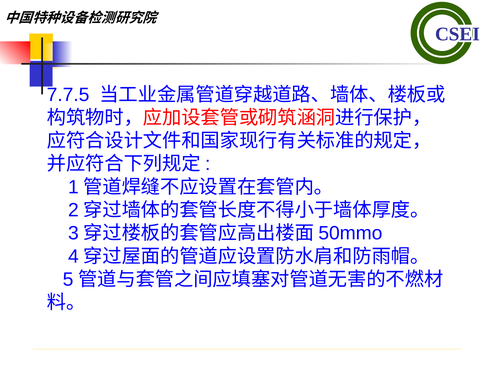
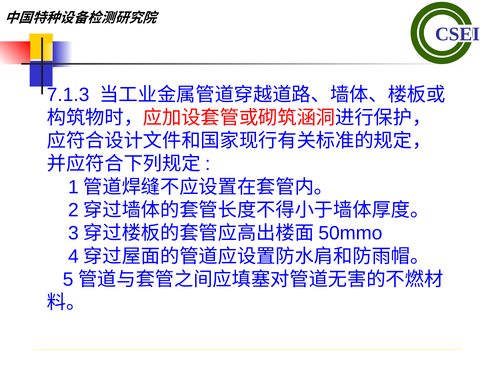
7.7.5: 7.7.5 -> 7.1.3
